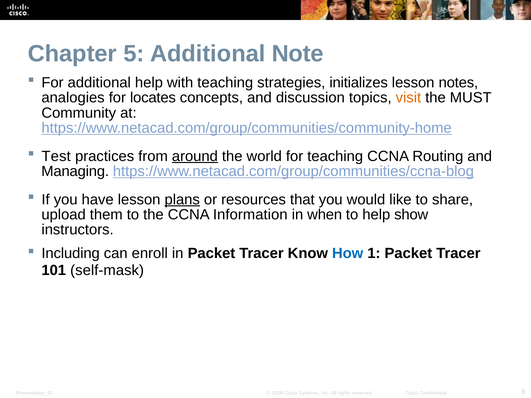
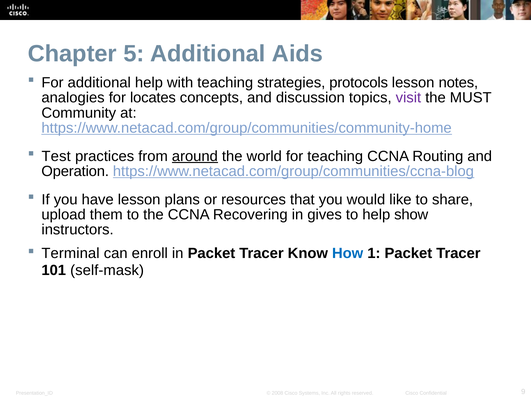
Note: Note -> Aids
initializes: initializes -> protocols
visit colour: orange -> purple
Managing: Managing -> Operation
plans underline: present -> none
Information: Information -> Recovering
when: when -> gives
Including: Including -> Terminal
